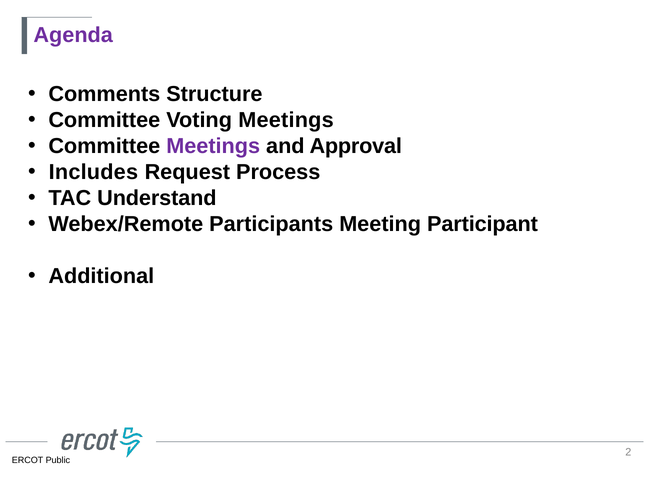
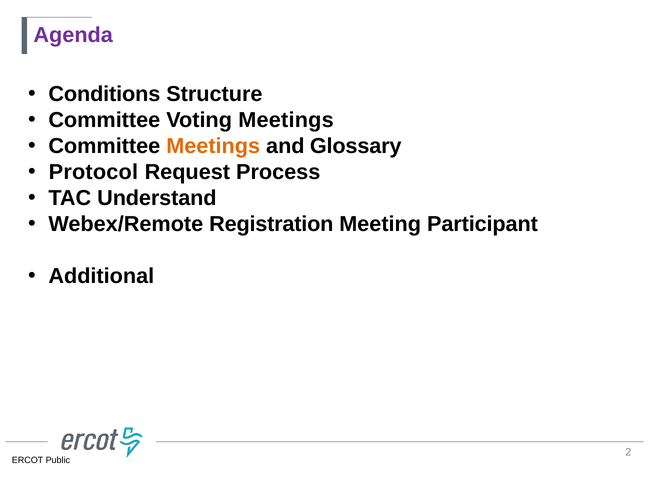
Comments: Comments -> Conditions
Meetings at (213, 146) colour: purple -> orange
Approval: Approval -> Glossary
Includes: Includes -> Protocol
Participants: Participants -> Registration
